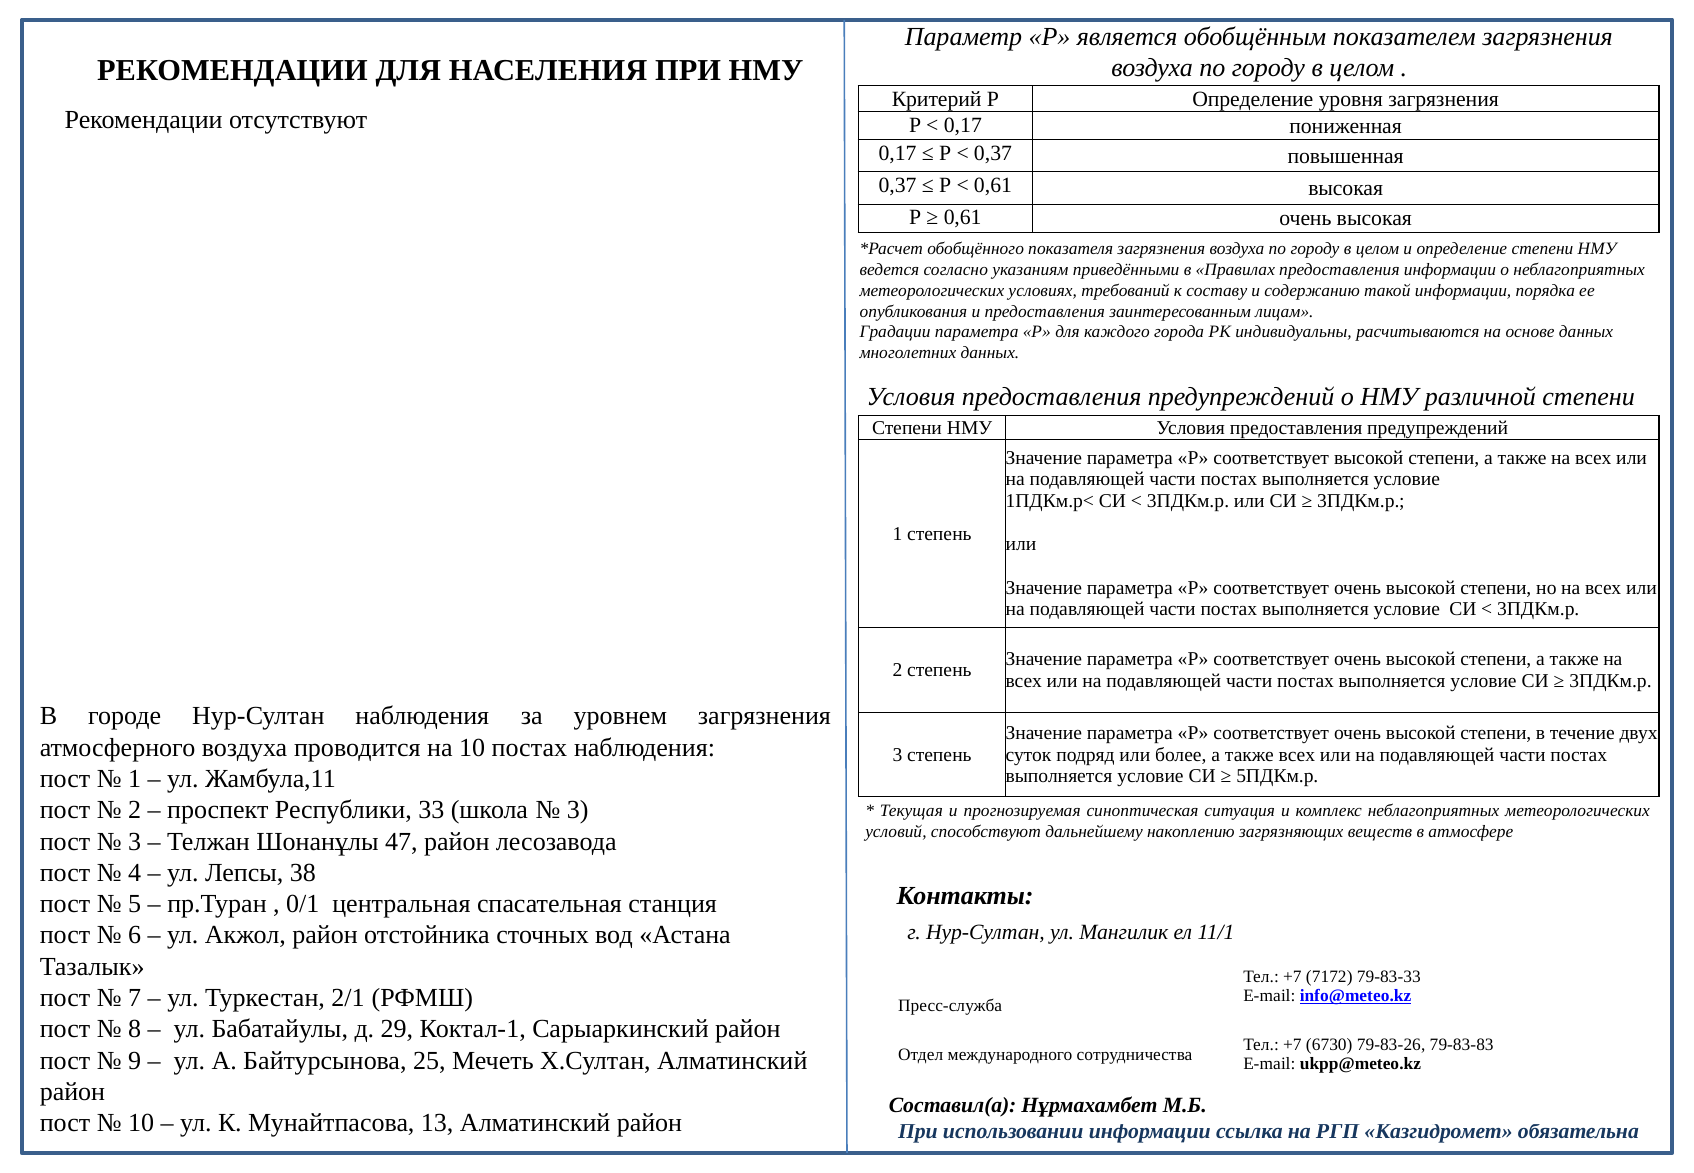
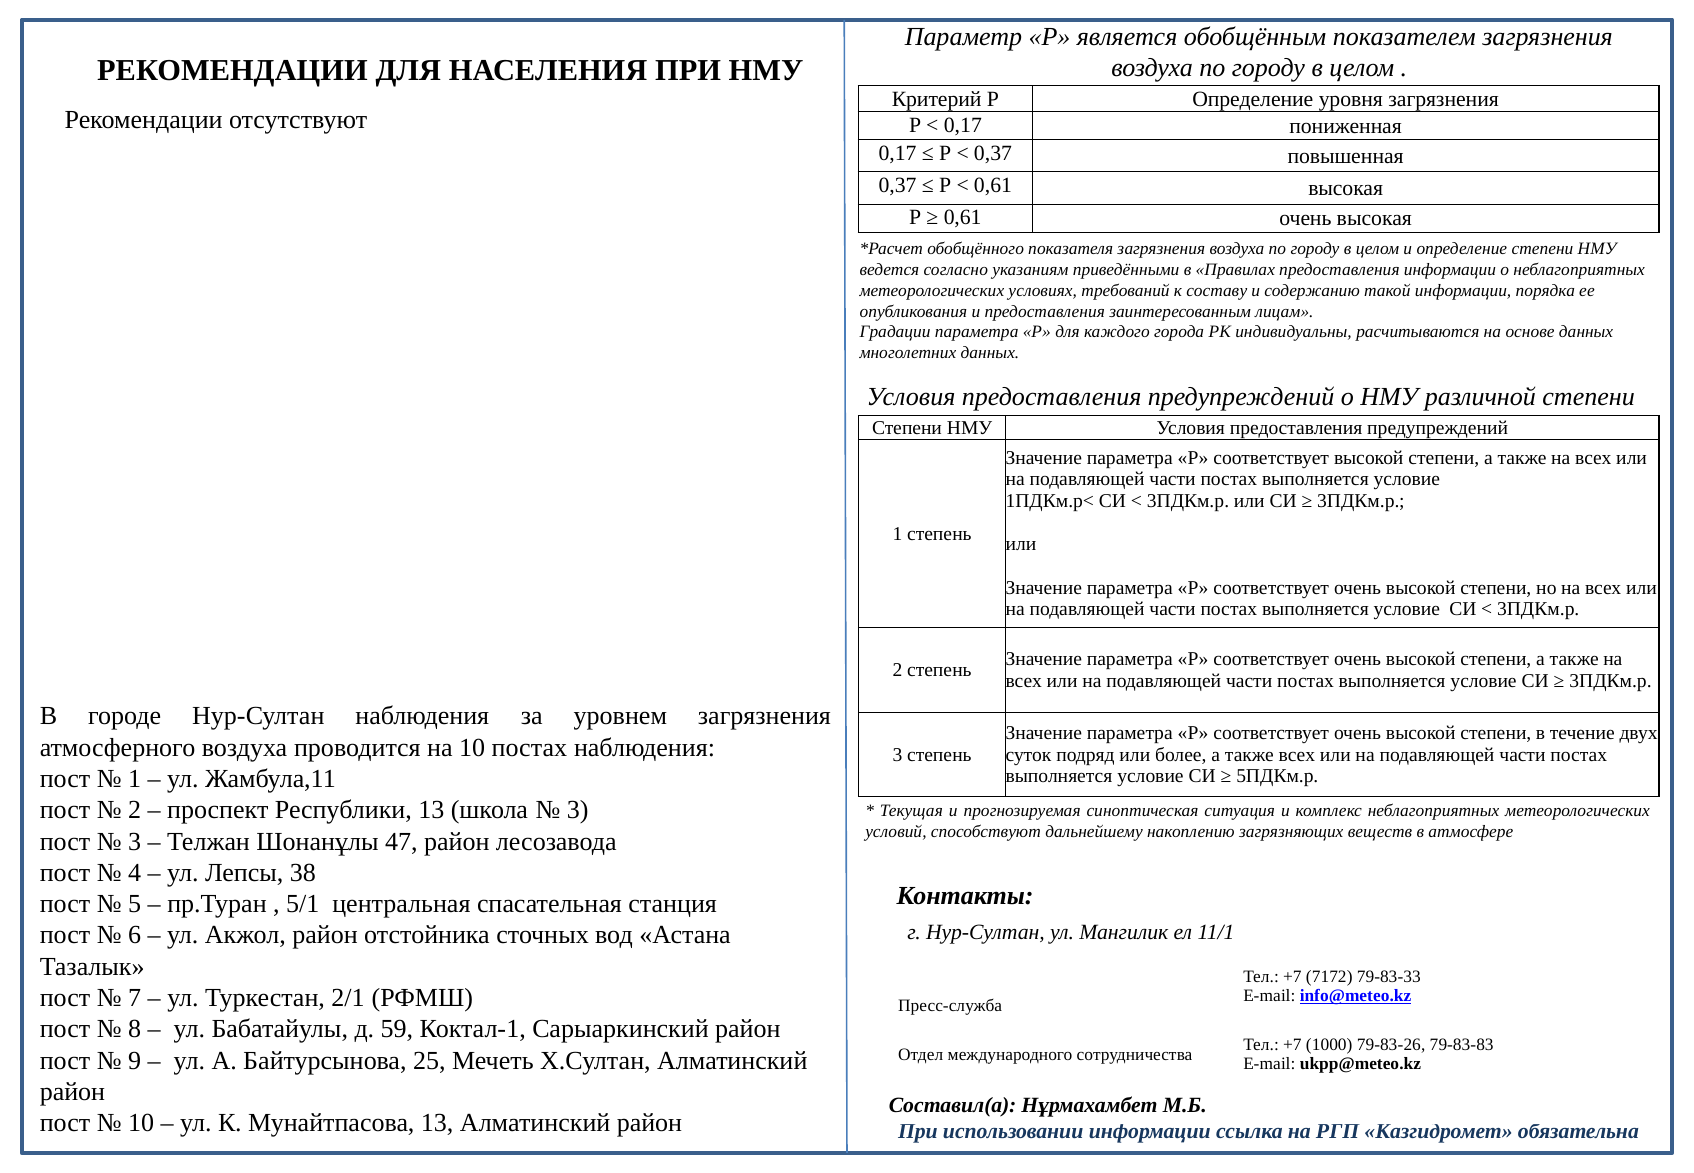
Республики 33: 33 -> 13
0/1: 0/1 -> 5/1
29: 29 -> 59
6730: 6730 -> 1000
